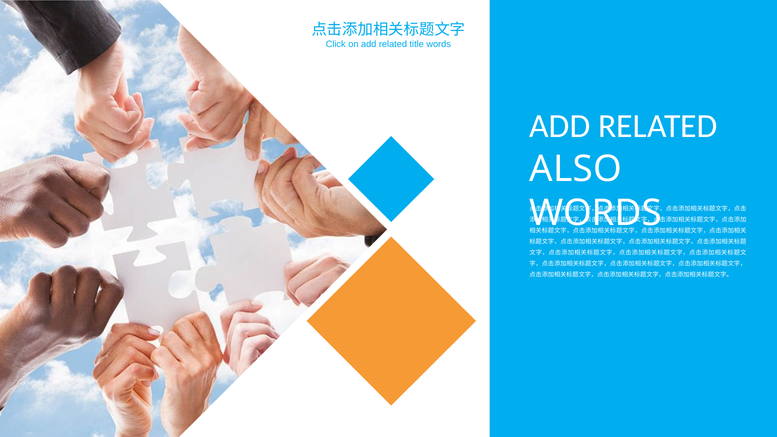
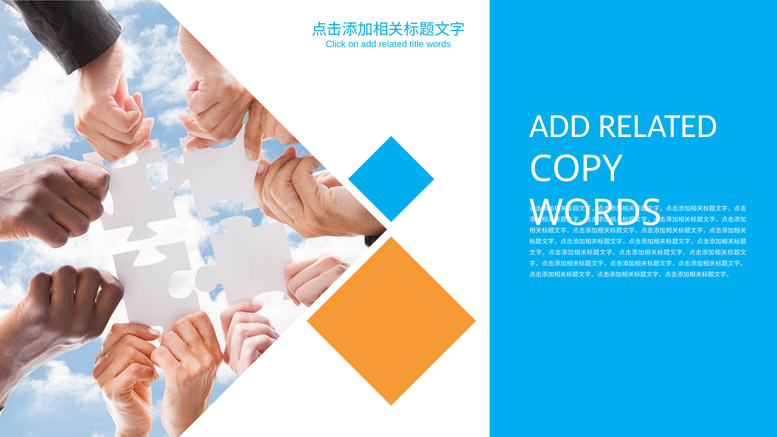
ALSO: ALSO -> COPY
